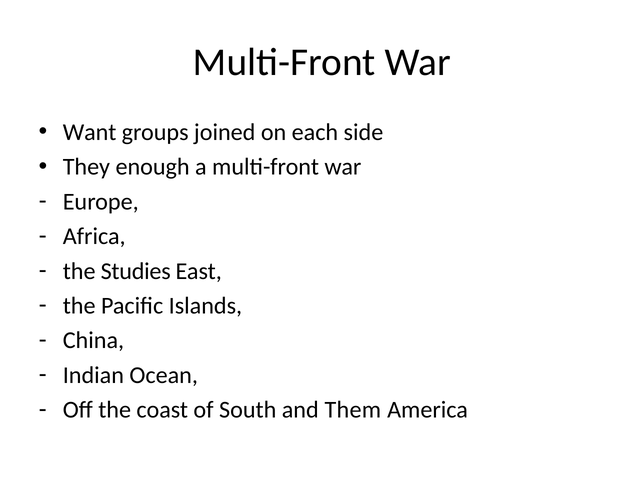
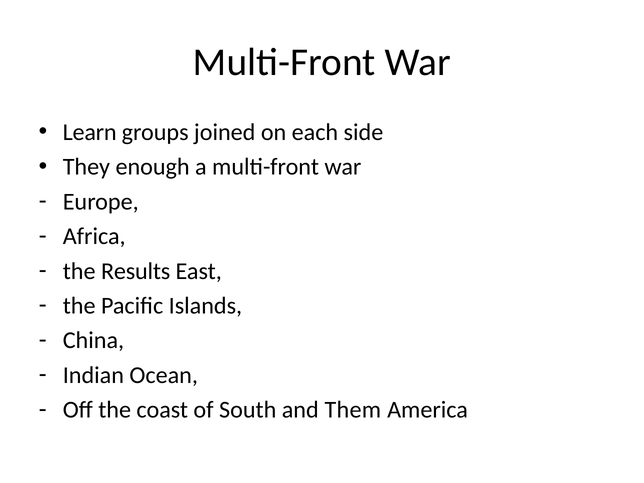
Want: Want -> Learn
Studies: Studies -> Results
